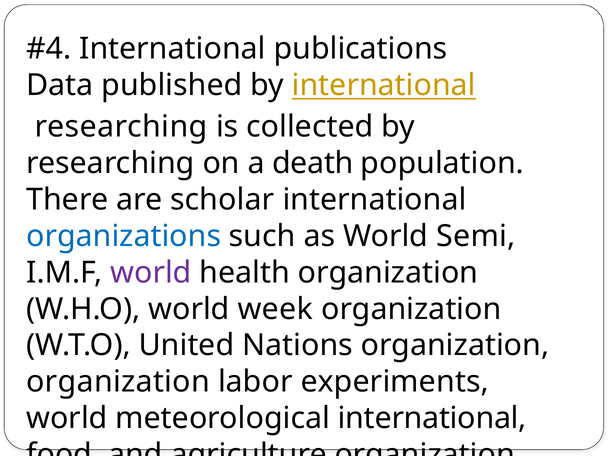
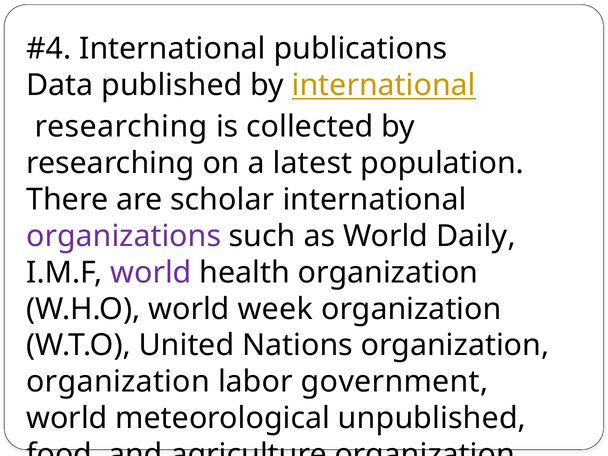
death: death -> latest
organizations colour: blue -> purple
Semi: Semi -> Daily
experiments: experiments -> government
meteorological international: international -> unpublished
